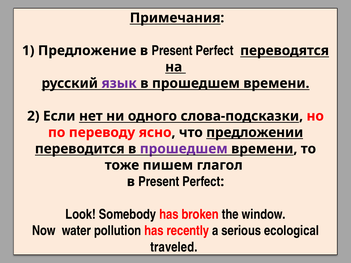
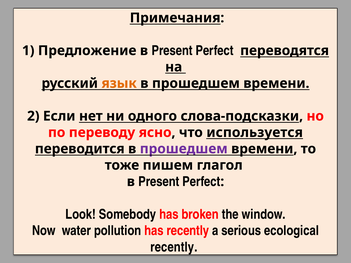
язык colour: purple -> orange
предложении: предложении -> используется
traveled at (174, 247): traveled -> recently
